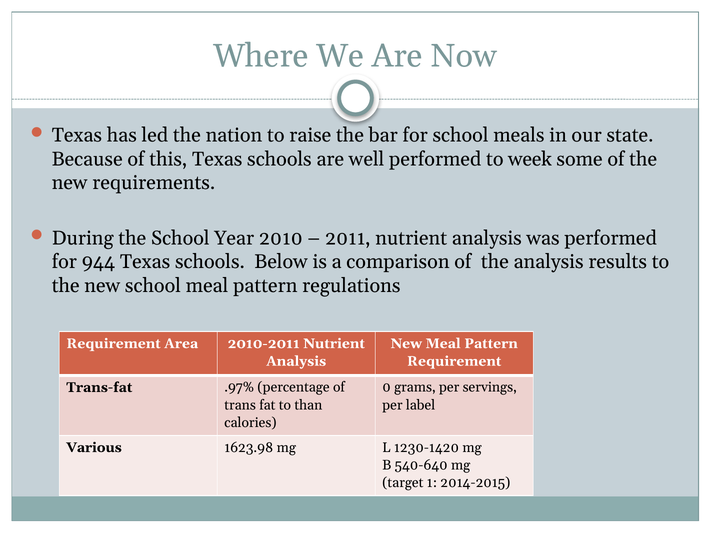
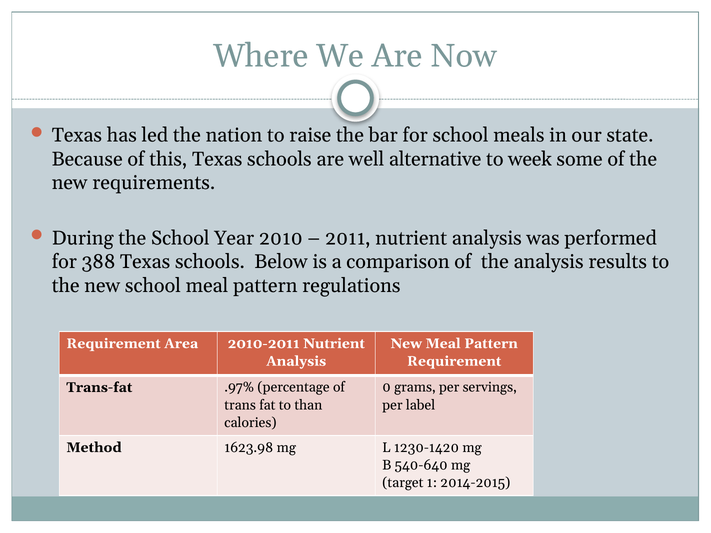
well performed: performed -> alternative
944: 944 -> 388
Various: Various -> Method
